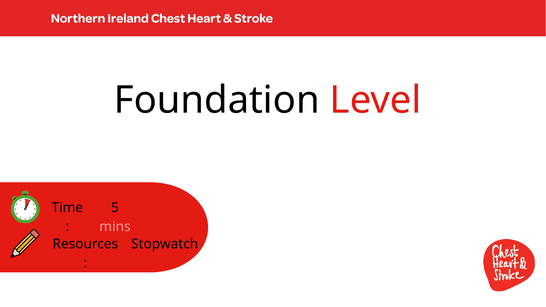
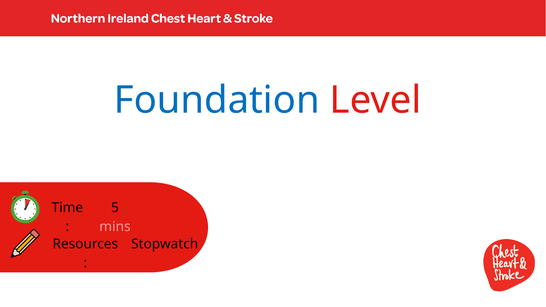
Foundation colour: black -> blue
